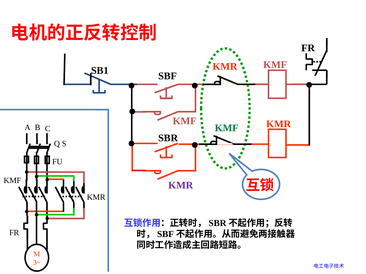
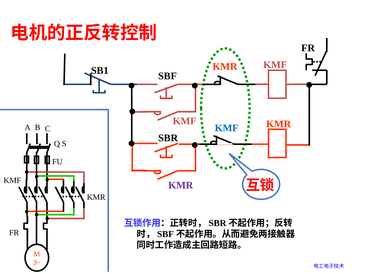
KMF at (227, 128) colour: green -> blue
